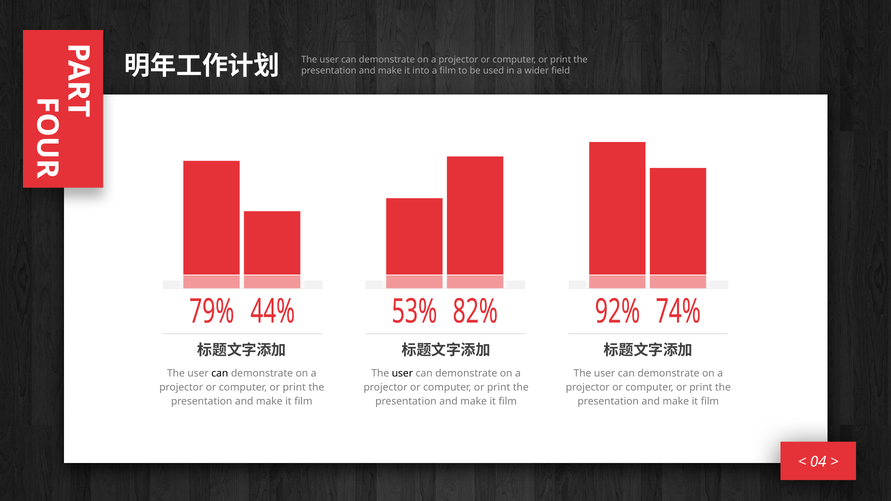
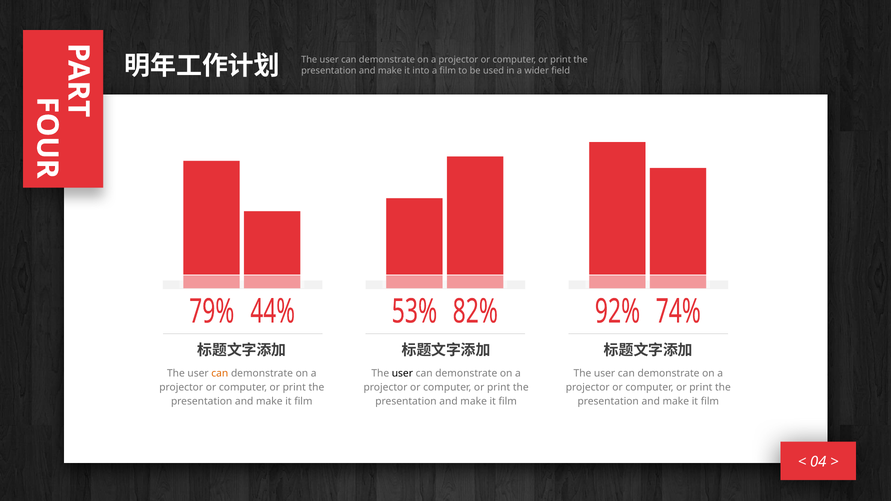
can at (220, 374) colour: black -> orange
